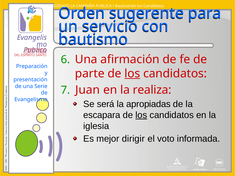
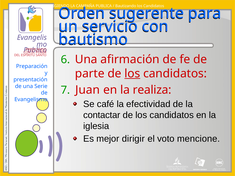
será: será -> café
apropiadas: apropiadas -> efectividad
escapara: escapara -> contactar
los at (141, 115) underline: present -> none
informada: informada -> mencione
